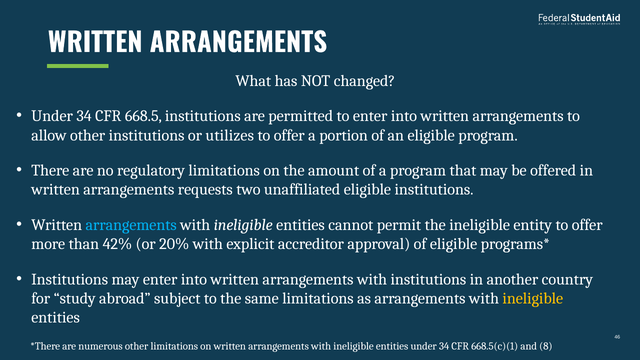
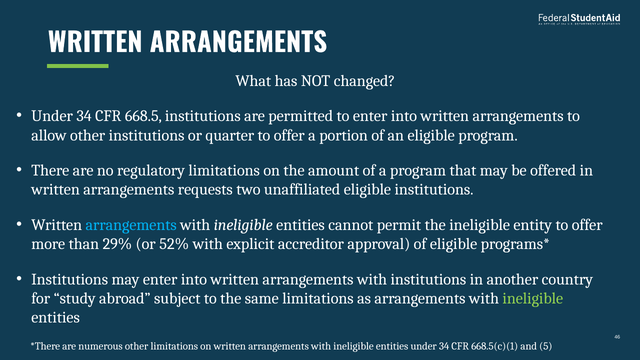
utilizes: utilizes -> quarter
42%: 42% -> 29%
20%: 20% -> 52%
ineligible at (533, 298) colour: yellow -> light green
8: 8 -> 5
